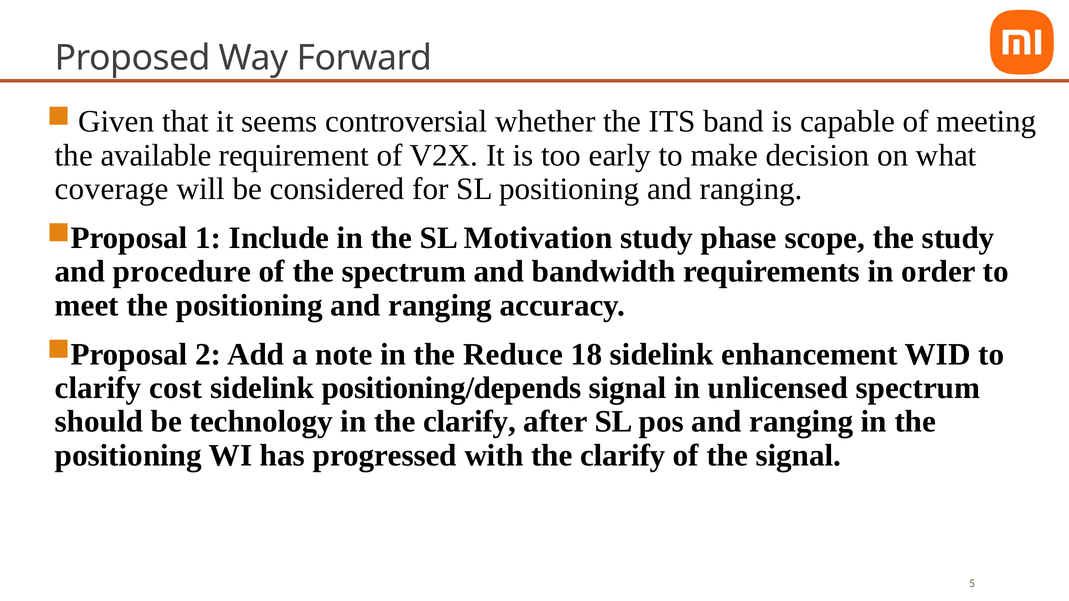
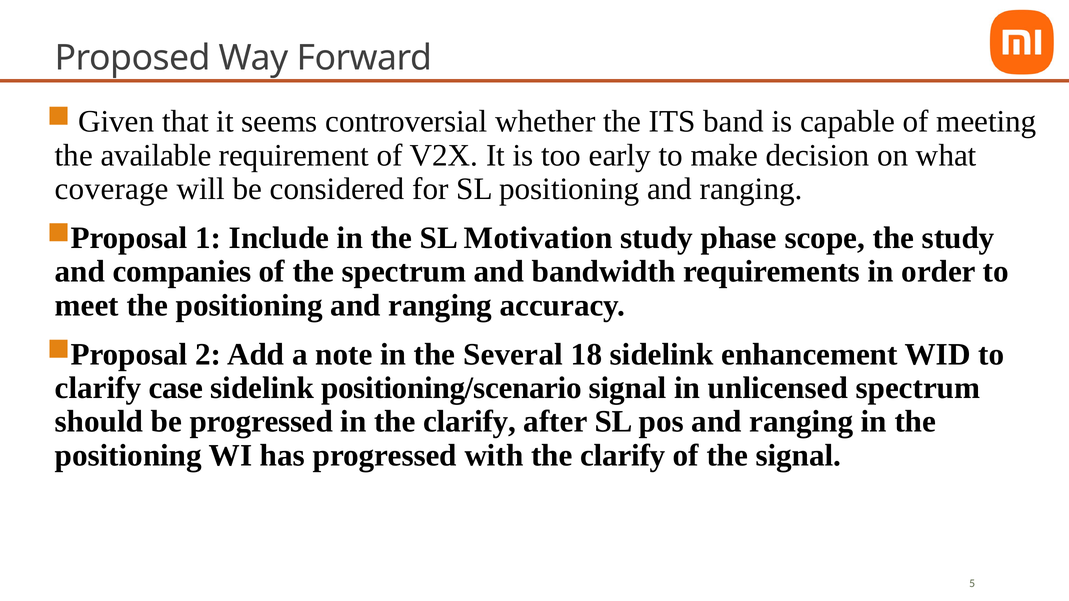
procedure: procedure -> companies
Reduce: Reduce -> Several
cost: cost -> case
positioning/depends: positioning/depends -> positioning/scenario
be technology: technology -> progressed
